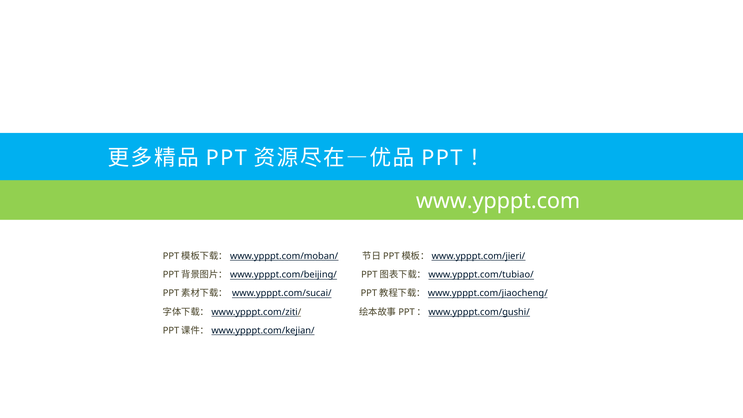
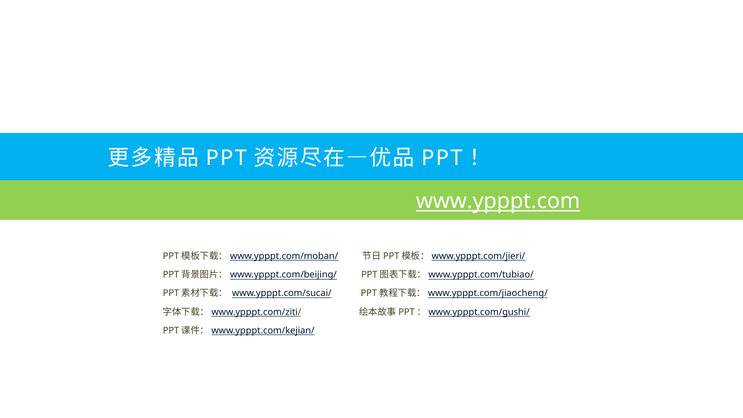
www.ypppt.com underline: none -> present
